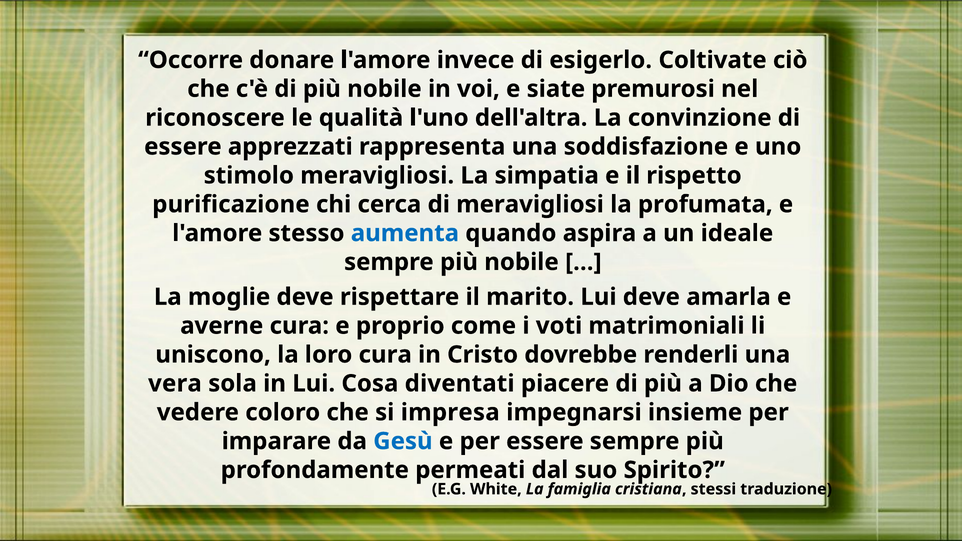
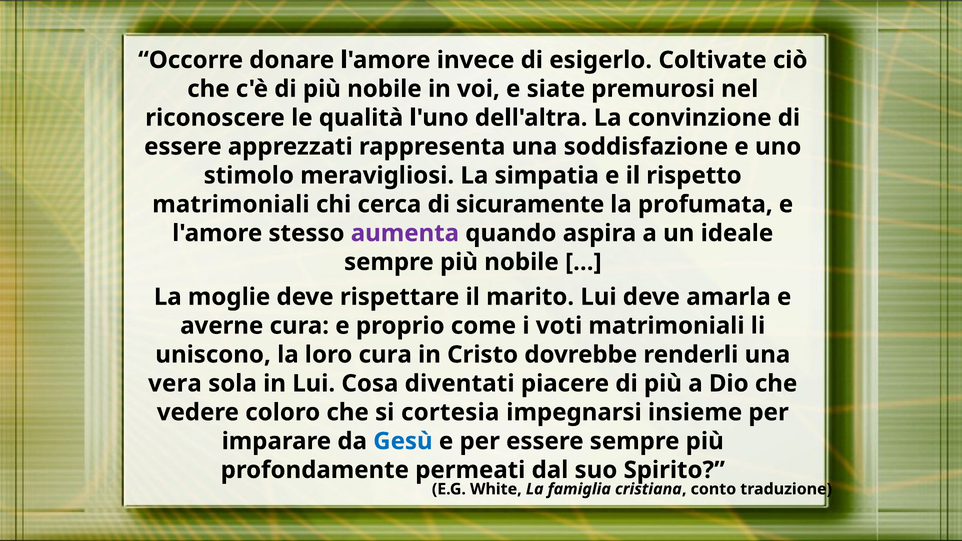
purificazione at (231, 204): purificazione -> matrimoniali
di meravigliosi: meravigliosi -> sicuramente
aumenta colour: blue -> purple
impresa: impresa -> cortesia
stessi: stessi -> conto
